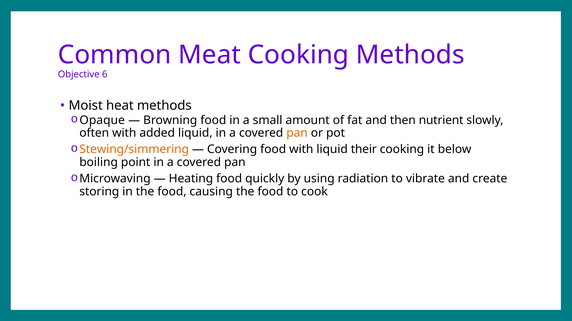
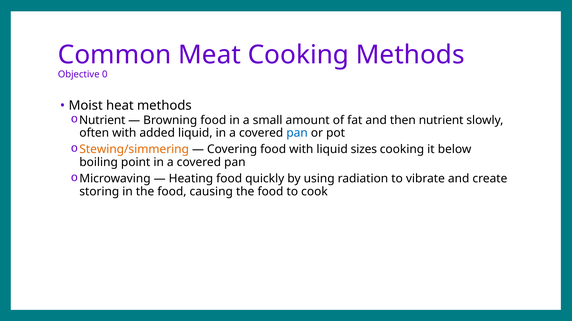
6: 6 -> 0
Opaque at (102, 120): Opaque -> Nutrient
pan at (297, 133) colour: orange -> blue
their: their -> sizes
